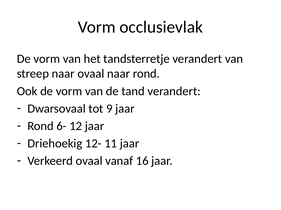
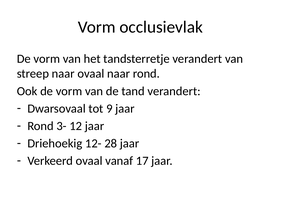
6-: 6- -> 3-
11: 11 -> 28
16: 16 -> 17
